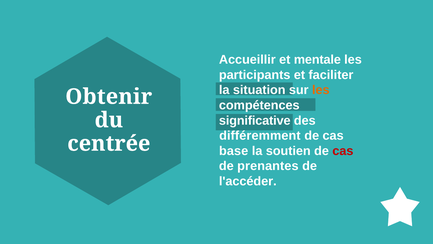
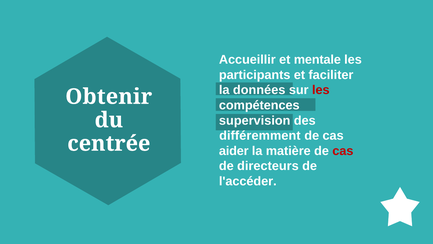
situation: situation -> données
les at (321, 90) colour: orange -> red
significative: significative -> supervision
base: base -> aider
soutien: soutien -> matière
prenantes: prenantes -> directeurs
